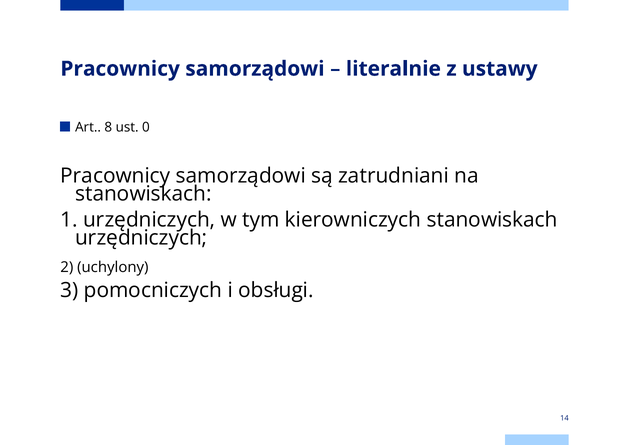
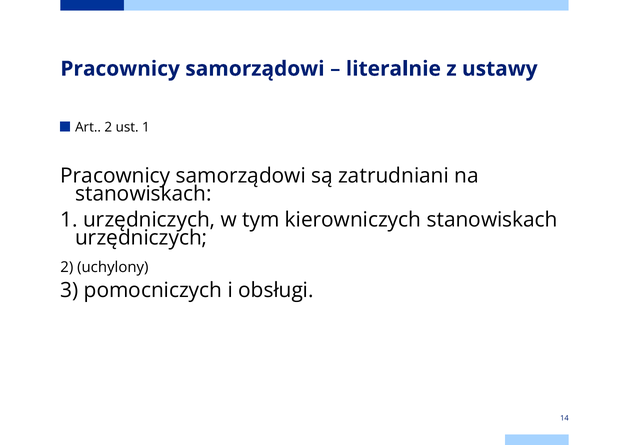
Art 8: 8 -> 2
ust 0: 0 -> 1
